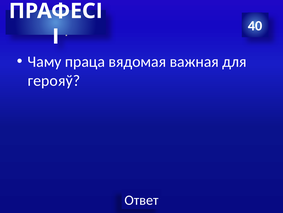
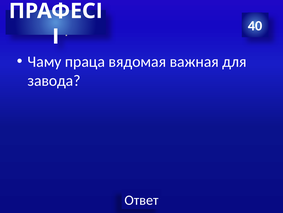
герояў: герояў -> завода
